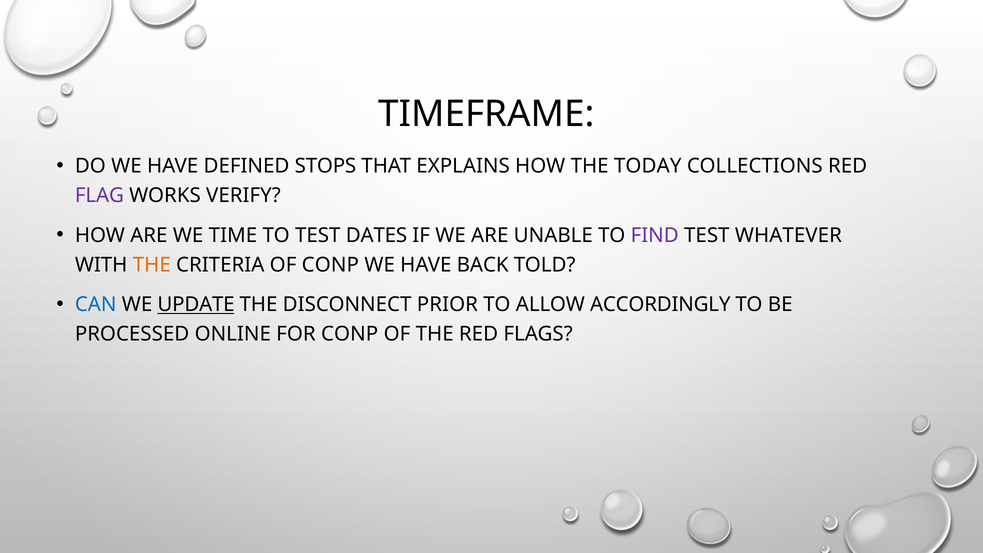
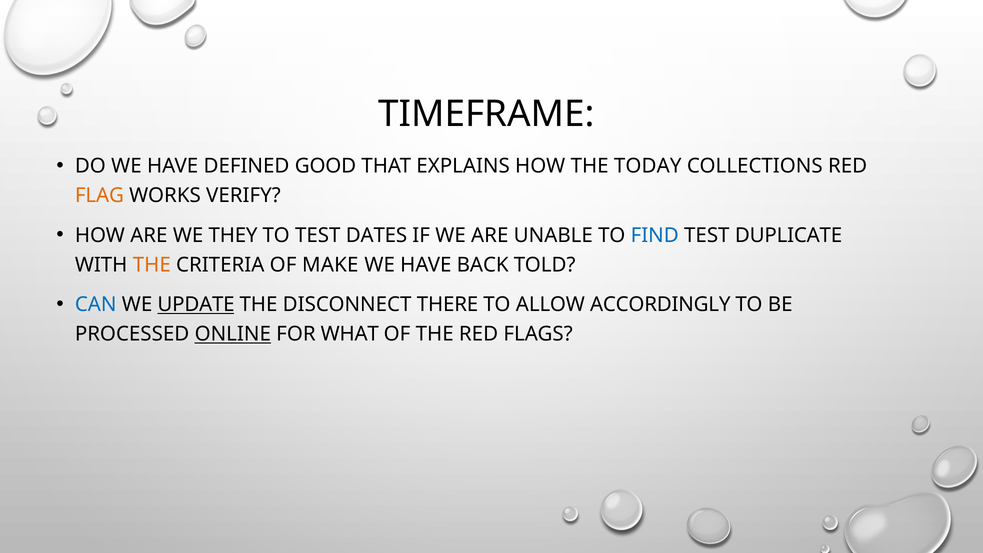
STOPS: STOPS -> GOOD
FLAG colour: purple -> orange
TIME: TIME -> THEY
FIND colour: purple -> blue
WHATEVER: WHATEVER -> DUPLICATE
OF CONP: CONP -> MAKE
PRIOR: PRIOR -> THERE
ONLINE underline: none -> present
FOR CONP: CONP -> WHAT
